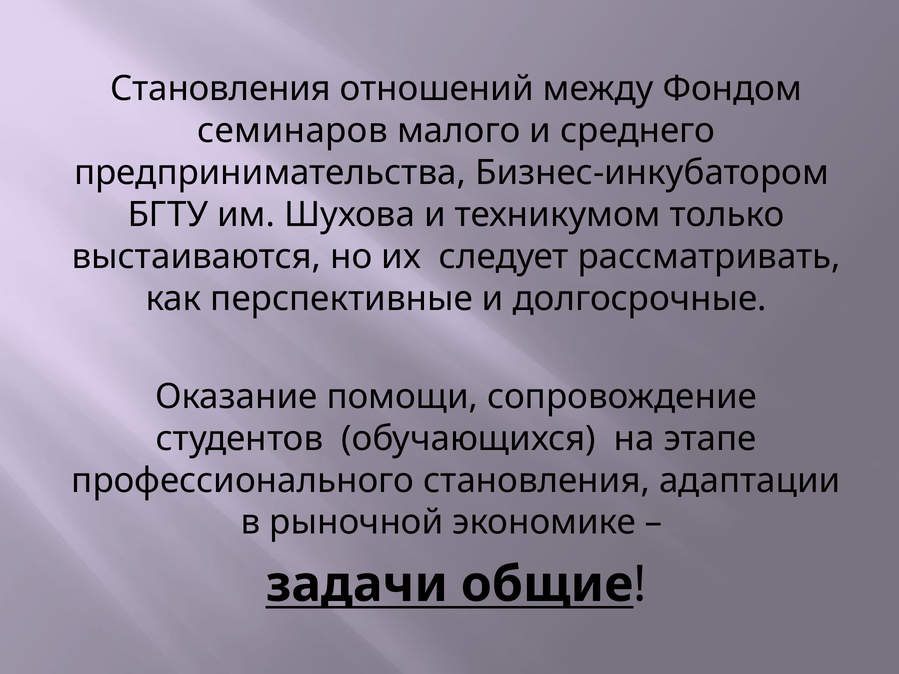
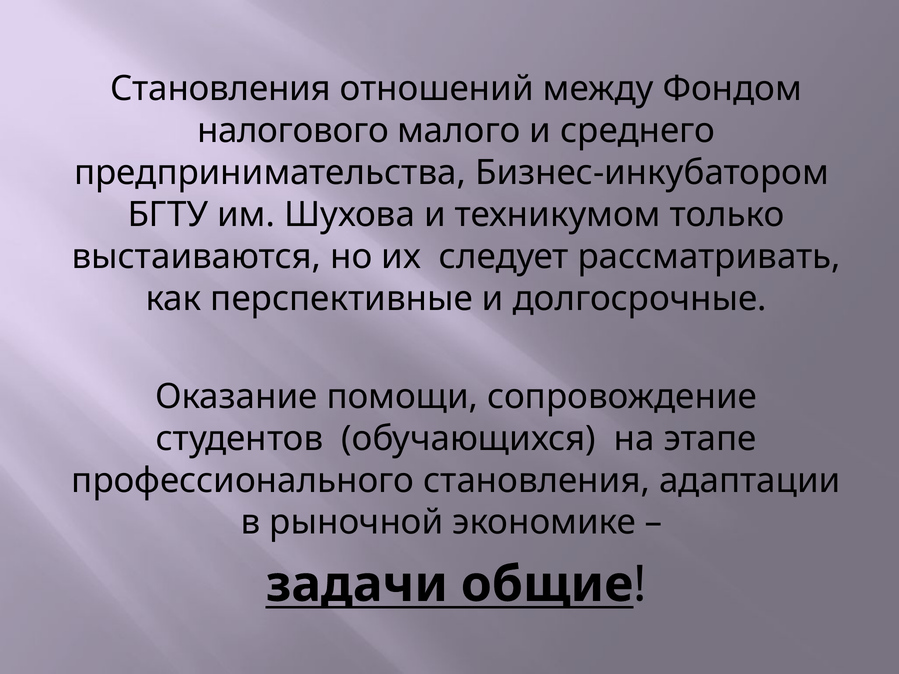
семинаров: семинаров -> налогового
